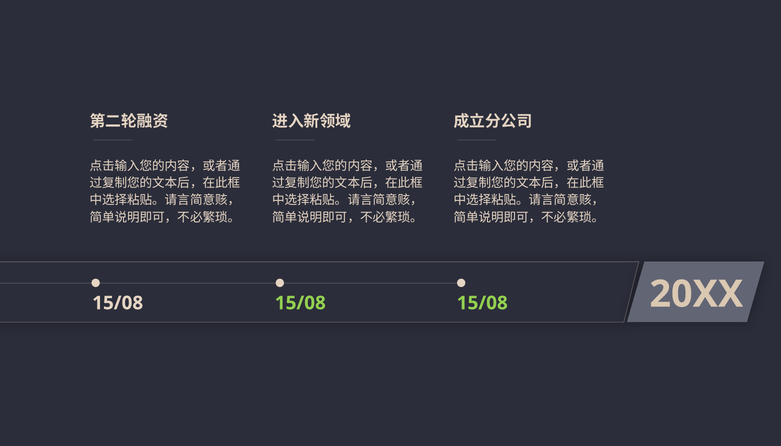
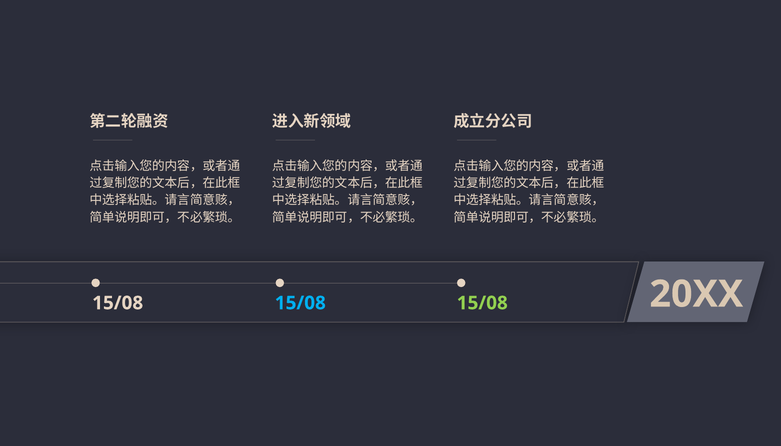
15/08 at (300, 303) colour: light green -> light blue
